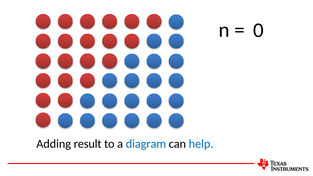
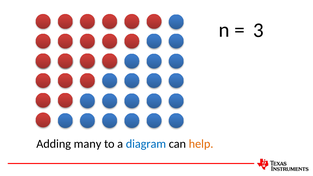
0: 0 -> 3
result: result -> many
help colour: blue -> orange
